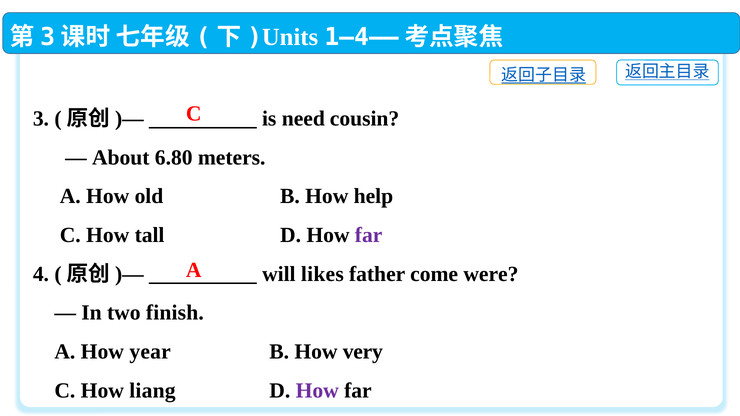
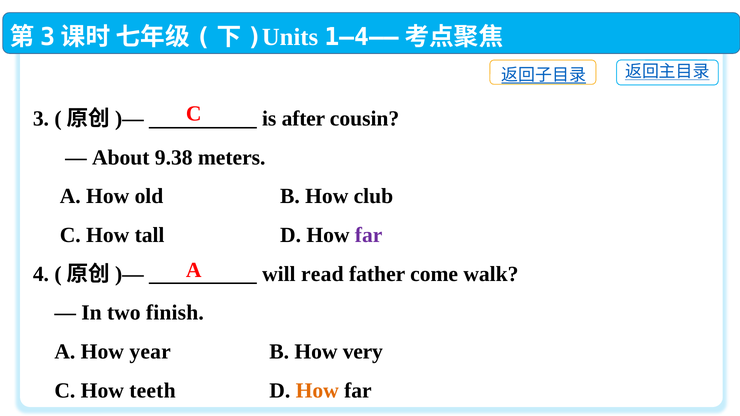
need: need -> after
6.80: 6.80 -> 9.38
help: help -> club
likes: likes -> read
were: were -> walk
liang: liang -> teeth
How at (317, 391) colour: purple -> orange
